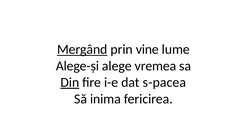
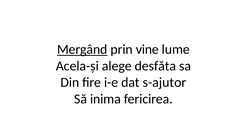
Alege-și: Alege-și -> Acela-și
vremea: vremea -> desfăta
Din underline: present -> none
s-pacea: s-pacea -> s-ajutor
